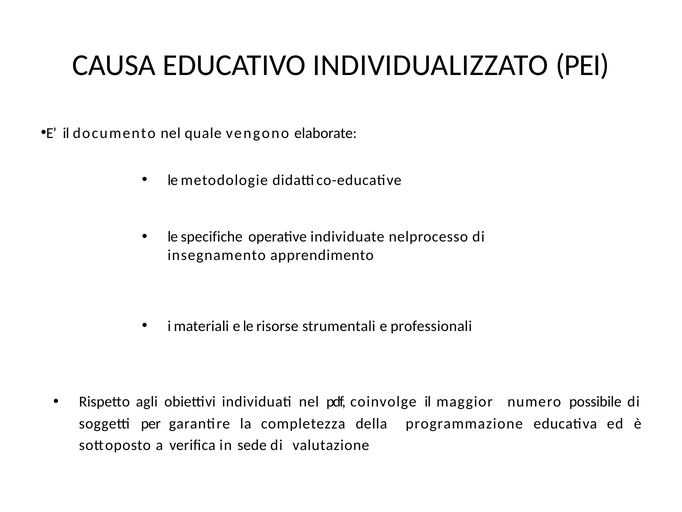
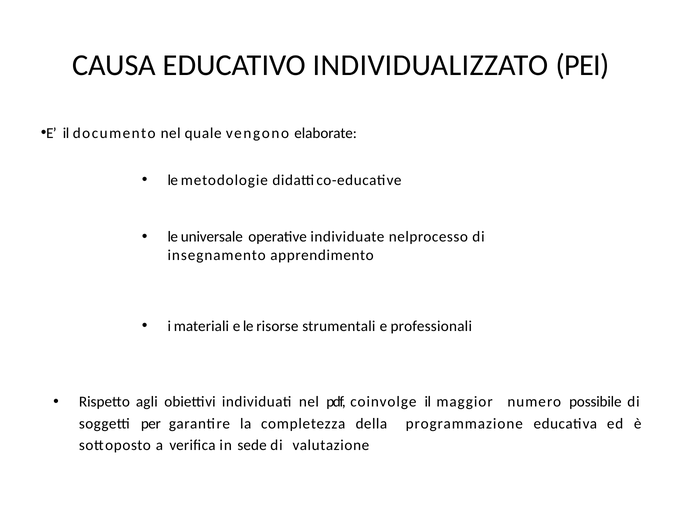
specifiche: specifiche -> universale
